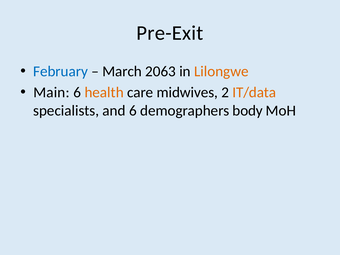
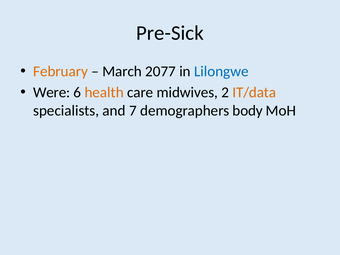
Pre-Exit: Pre-Exit -> Pre-Sick
February colour: blue -> orange
2063: 2063 -> 2077
Lilongwe colour: orange -> blue
Main: Main -> Were
and 6: 6 -> 7
